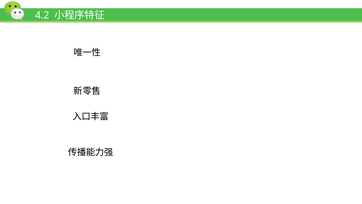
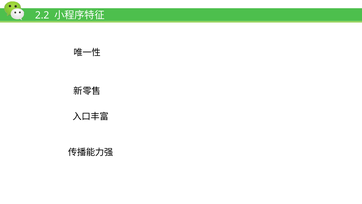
4.2: 4.2 -> 2.2
